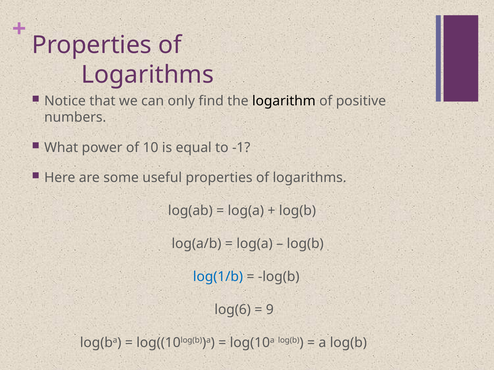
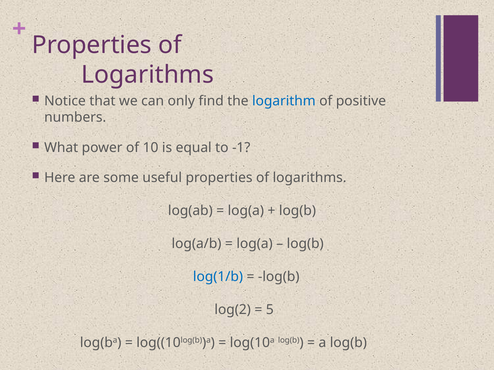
logarithm colour: black -> blue
log(6: log(6 -> log(2
9: 9 -> 5
